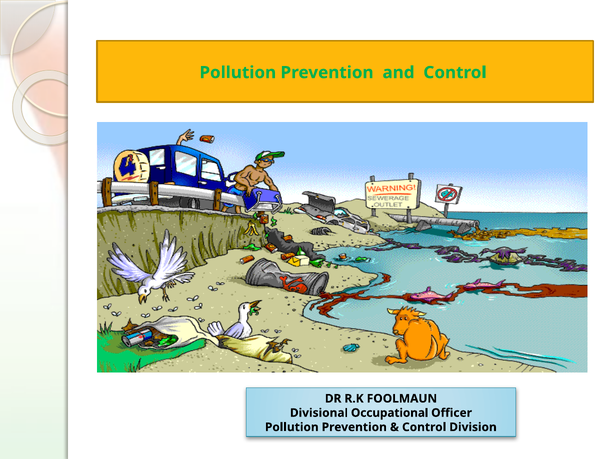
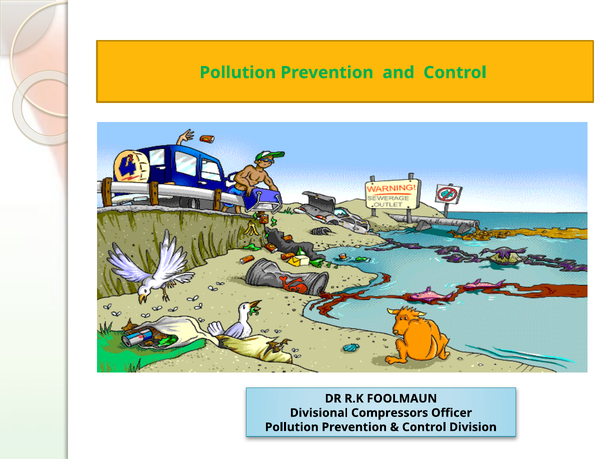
Occupational: Occupational -> Compressors
